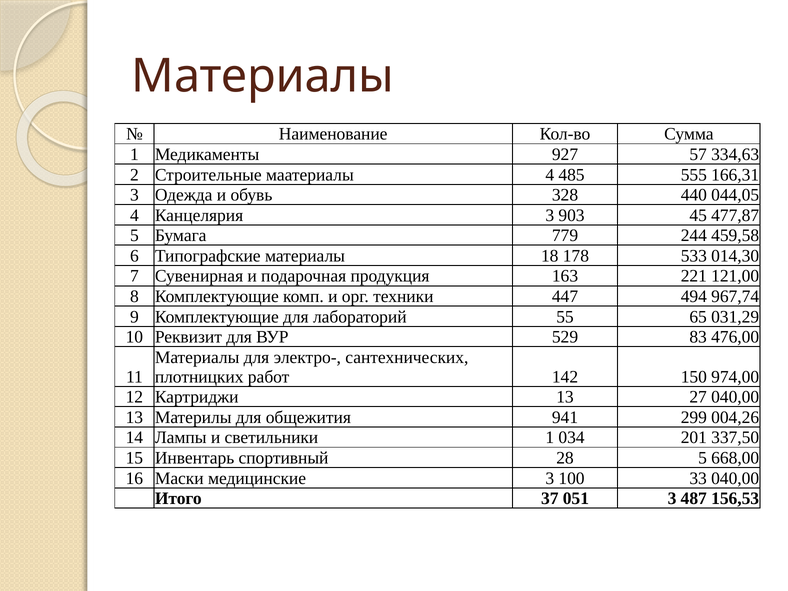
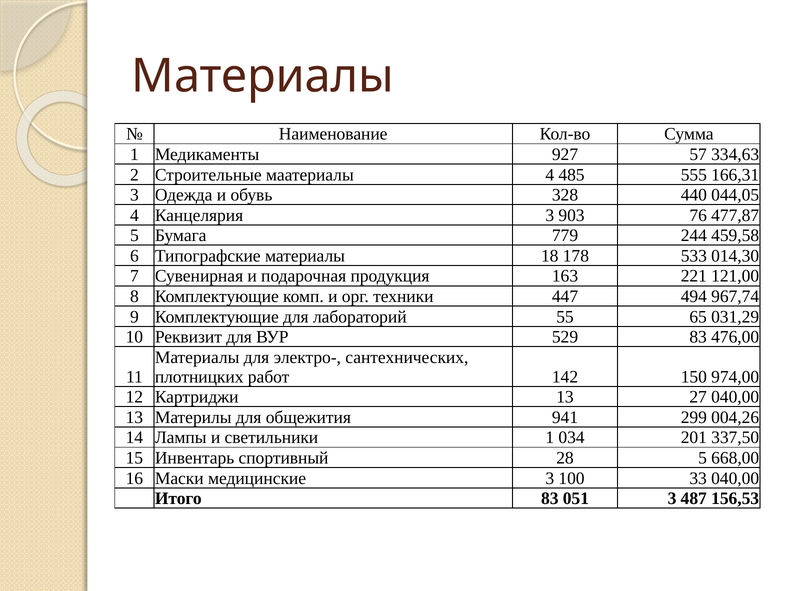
45: 45 -> 76
Итого 37: 37 -> 83
